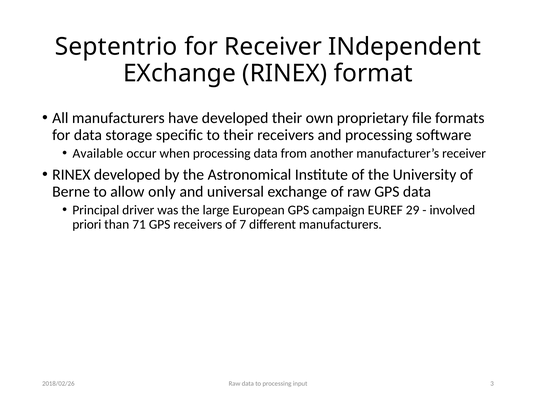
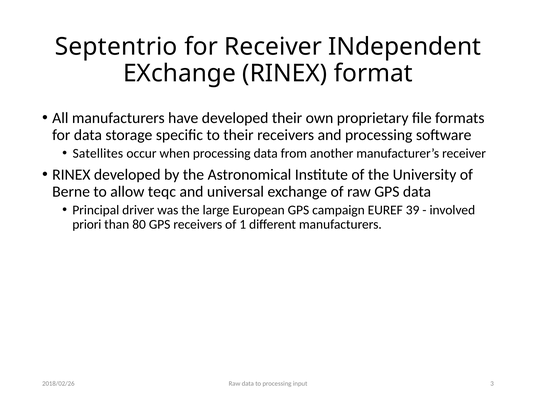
Available: Available -> Satellites
only: only -> teqc
29: 29 -> 39
71: 71 -> 80
7: 7 -> 1
